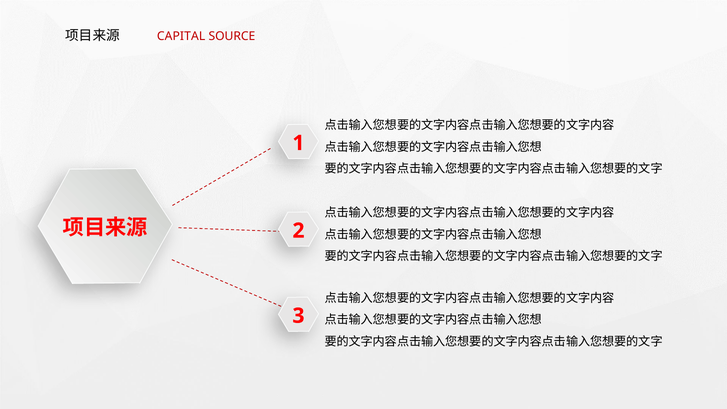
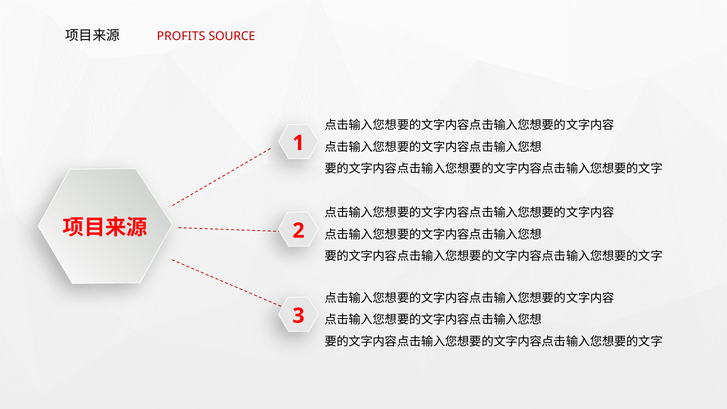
CAPITAL: CAPITAL -> PROFITS
